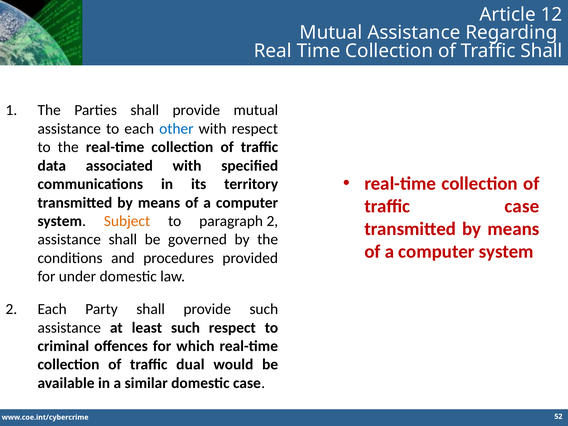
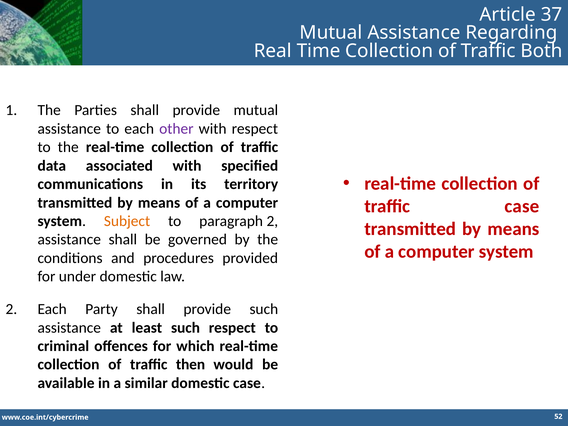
12: 12 -> 37
Traffic Shall: Shall -> Both
other colour: blue -> purple
dual: dual -> then
